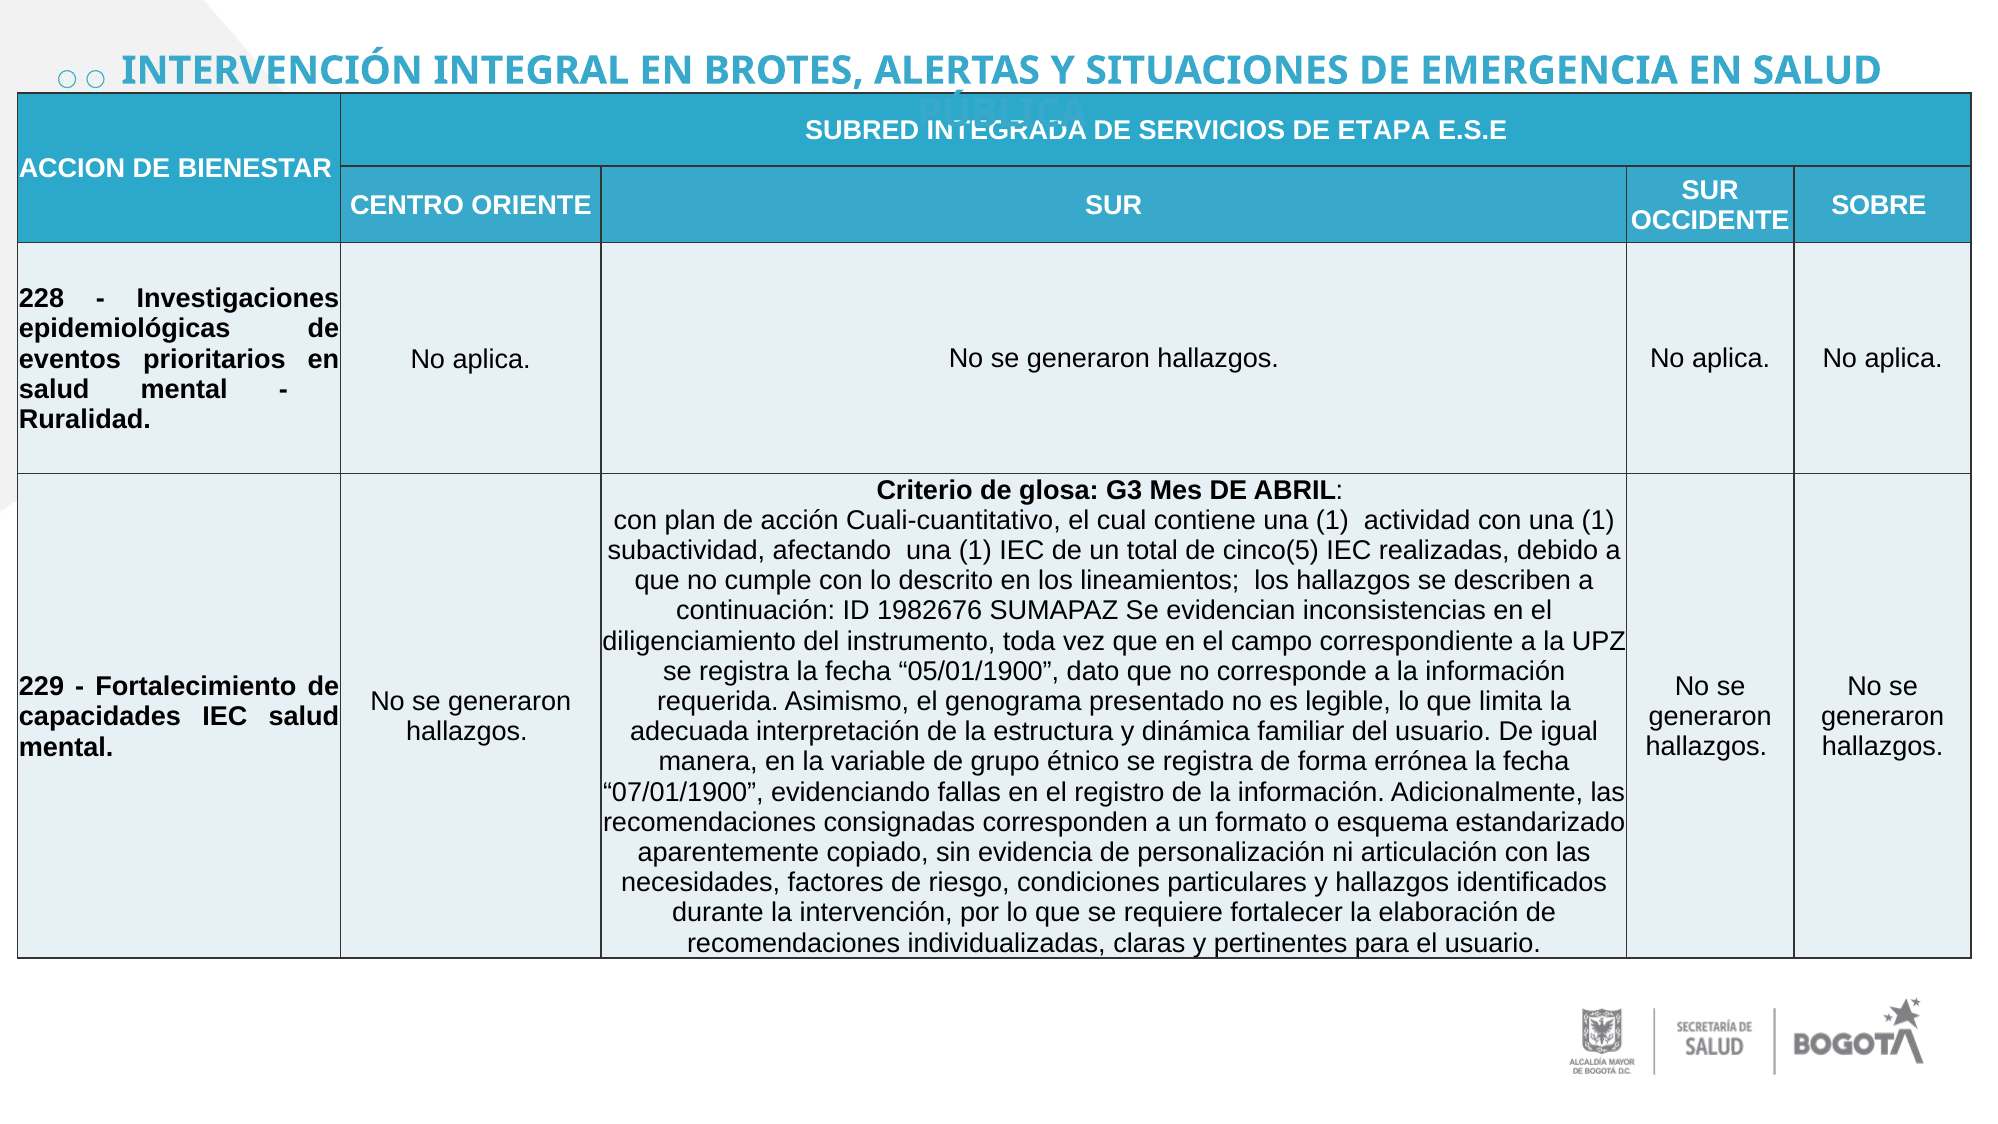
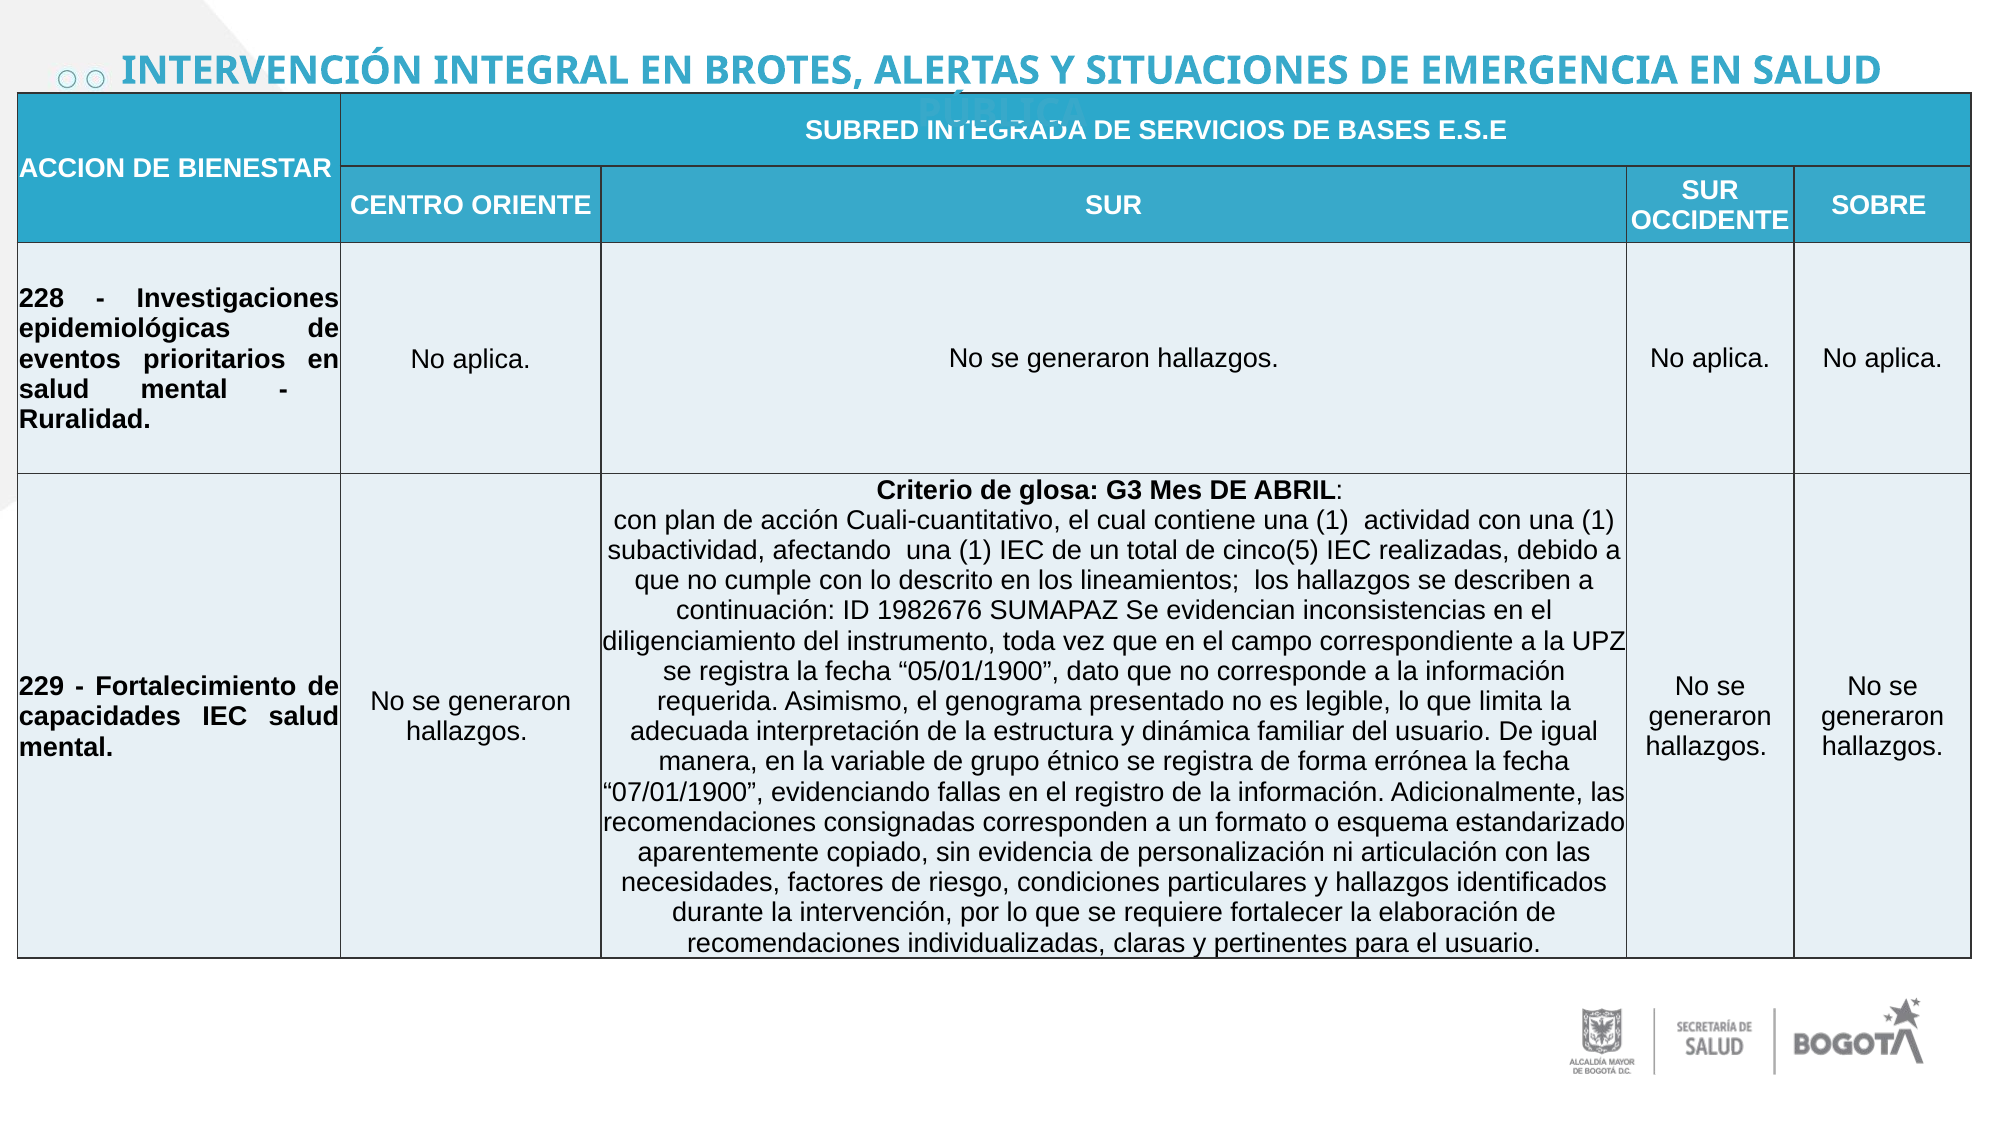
ETAPA: ETAPA -> BASES
